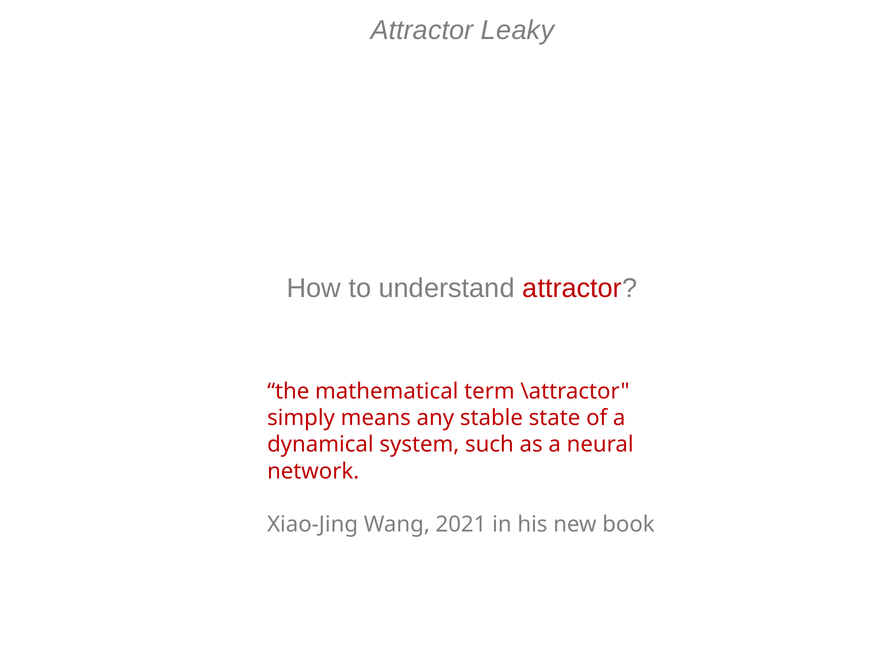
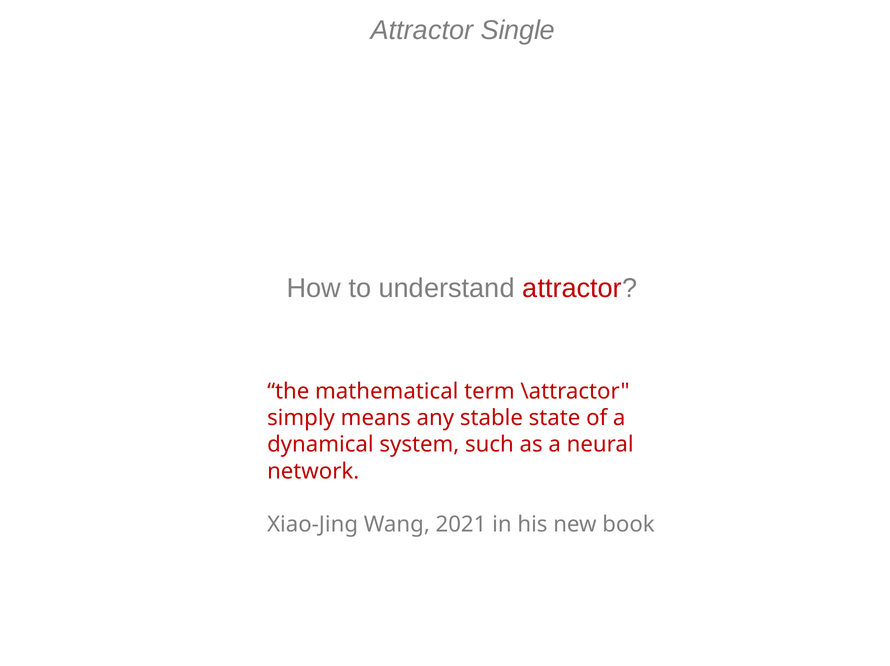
Leaky: Leaky -> Single
